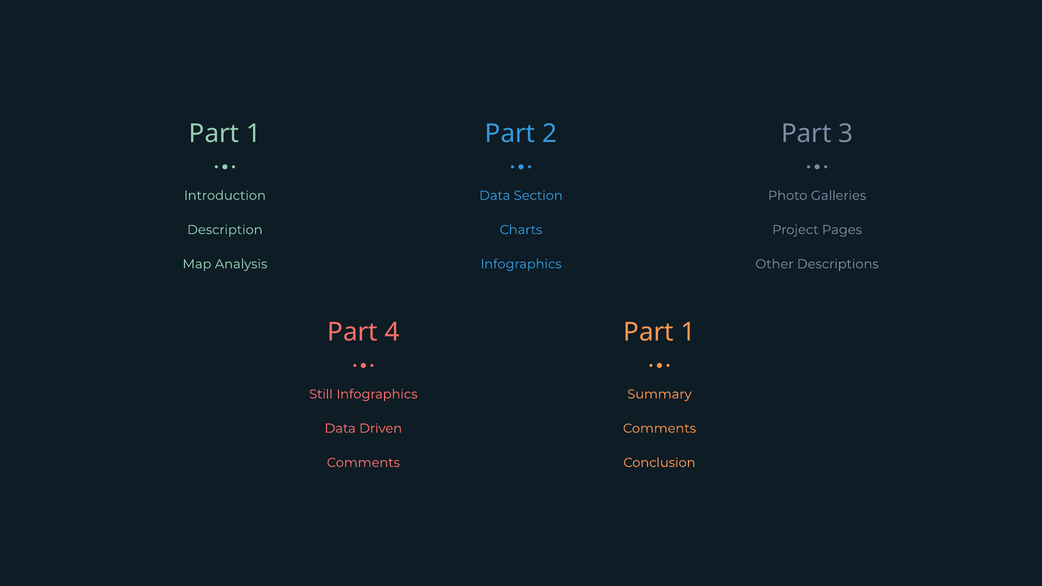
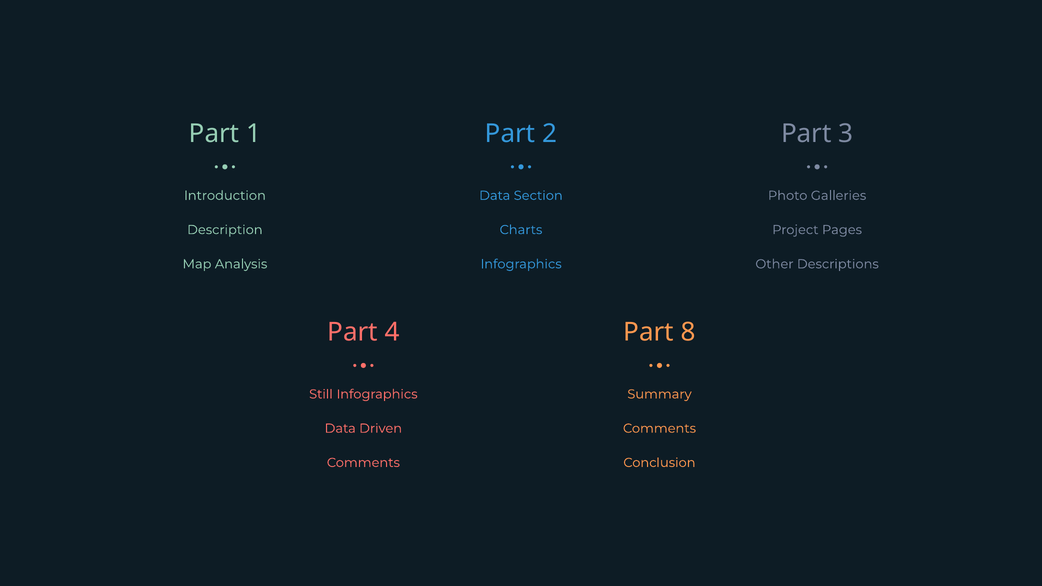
1 at (688, 332): 1 -> 8
